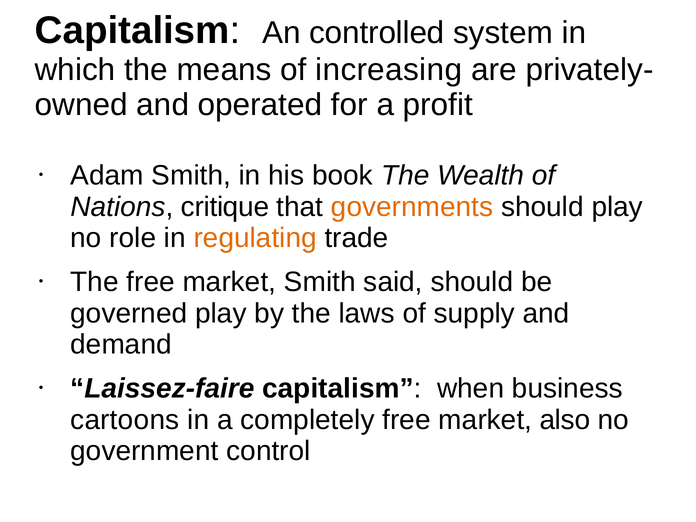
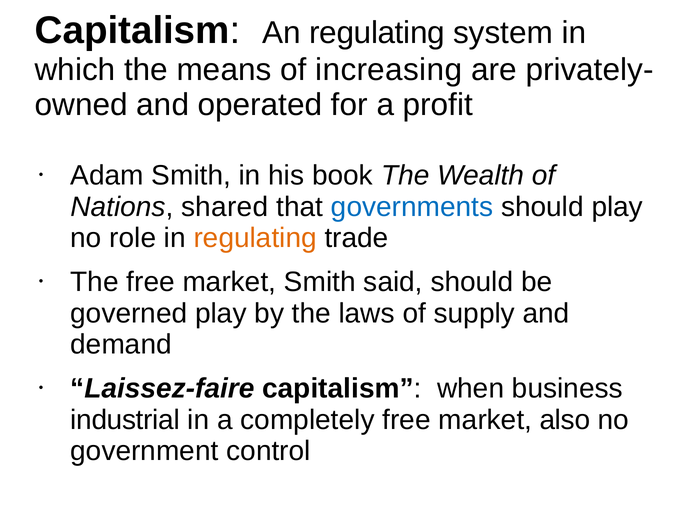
An controlled: controlled -> regulating
critique: critique -> shared
governments colour: orange -> blue
cartoons: cartoons -> industrial
